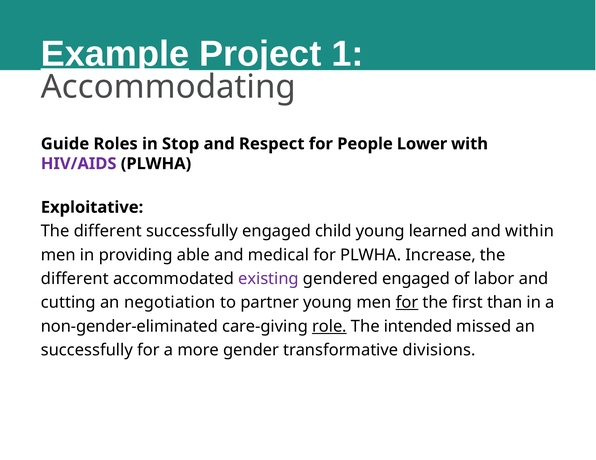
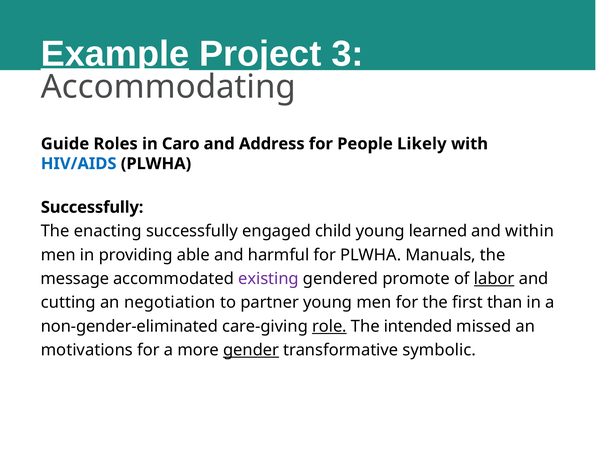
1: 1 -> 3
Stop: Stop -> Caro
Respect: Respect -> Address
Lower: Lower -> Likely
HIV/AIDS colour: purple -> blue
Exploitative at (92, 208): Exploitative -> Successfully
different at (108, 231): different -> enacting
medical: medical -> harmful
Increase: Increase -> Manuals
different at (75, 279): different -> message
gendered engaged: engaged -> promote
labor underline: none -> present
for at (407, 303) underline: present -> none
successfully at (87, 351): successfully -> motivations
gender underline: none -> present
divisions: divisions -> symbolic
